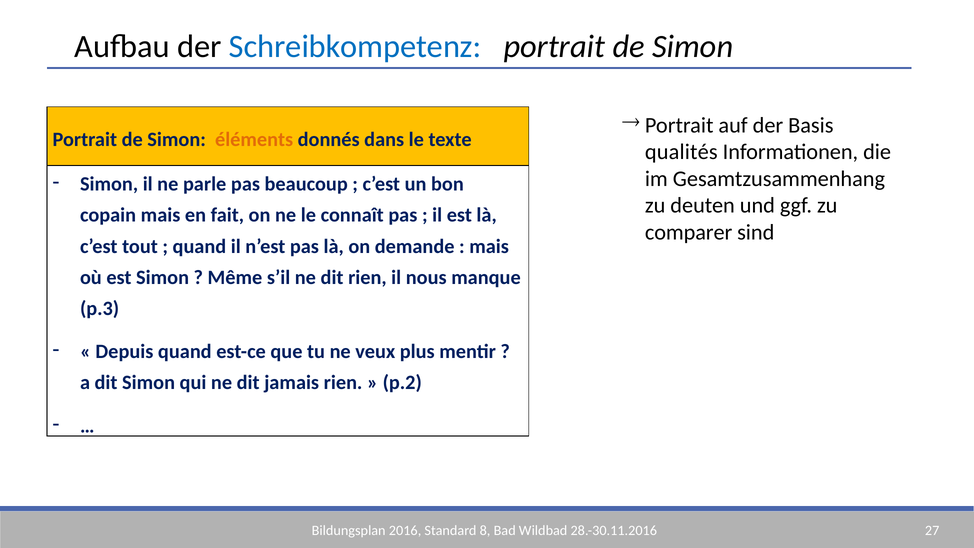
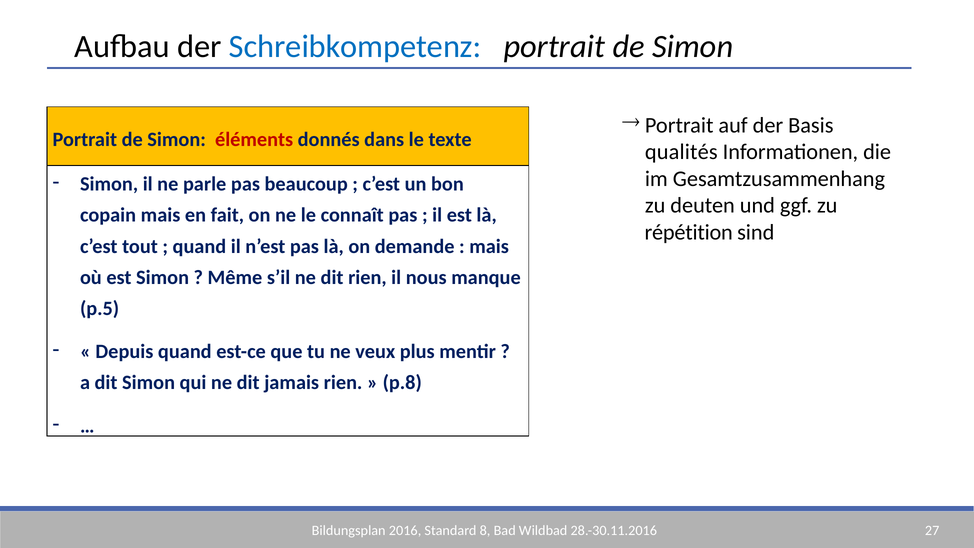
éléments colour: orange -> red
comparer: comparer -> répétition
p.3: p.3 -> p.5
p.2: p.2 -> p.8
